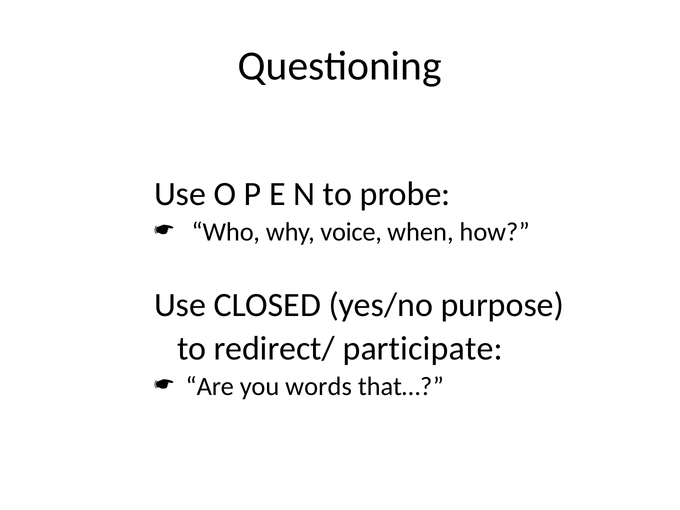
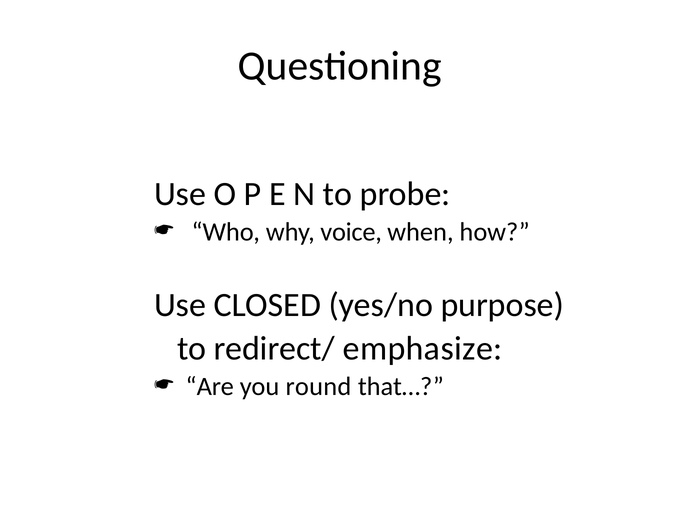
participate: participate -> emphasize
words: words -> round
